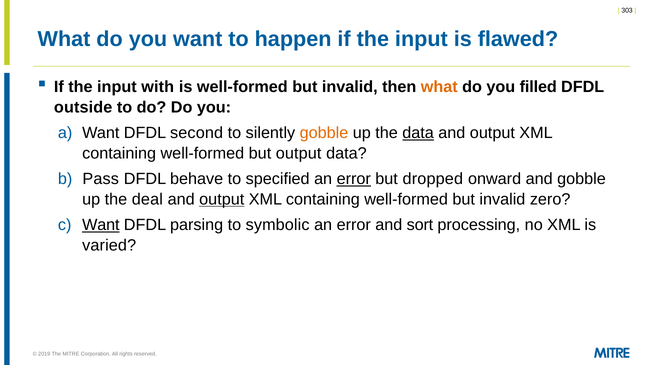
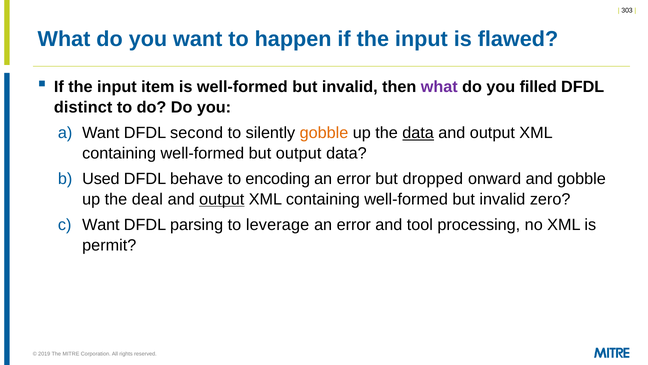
with: with -> item
what at (439, 87) colour: orange -> purple
outside: outside -> distinct
Pass: Pass -> Used
specified: specified -> encoding
error at (354, 179) underline: present -> none
Want at (101, 225) underline: present -> none
symbolic: symbolic -> leverage
sort: sort -> tool
varied: varied -> permit
